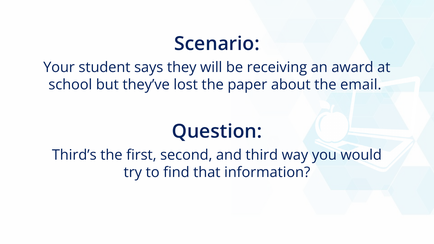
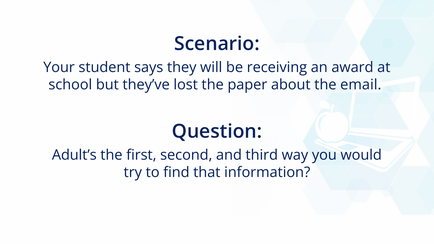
Third’s: Third’s -> Adult’s
